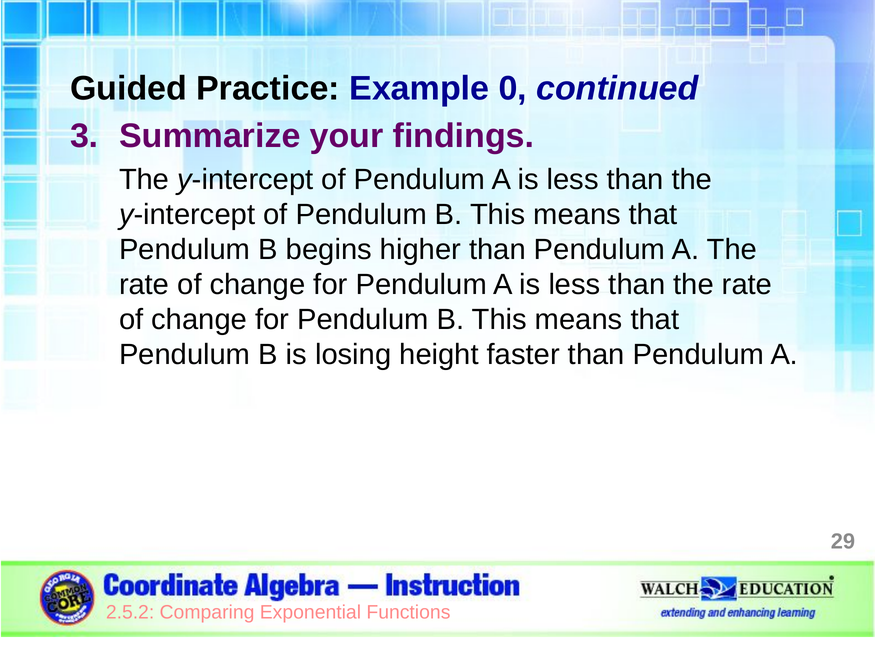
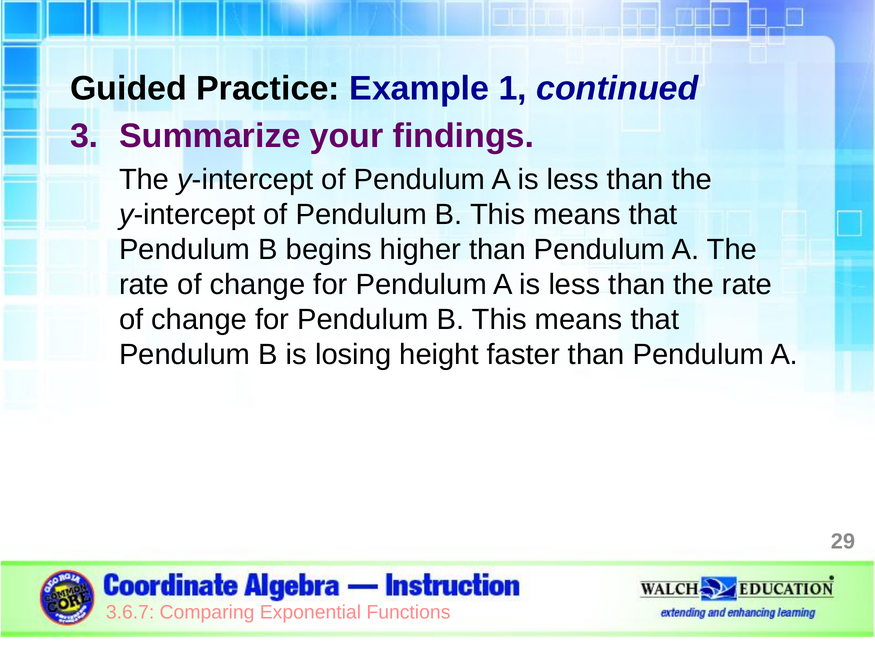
0: 0 -> 1
2.5.2: 2.5.2 -> 3.6.7
